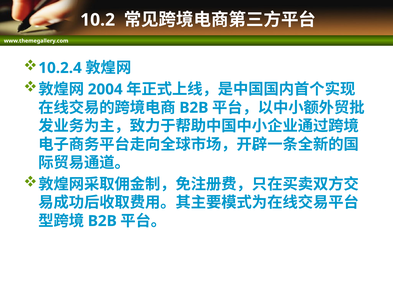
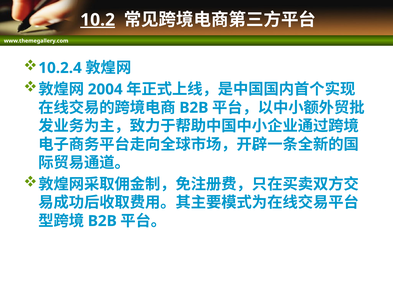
10.2 underline: none -> present
